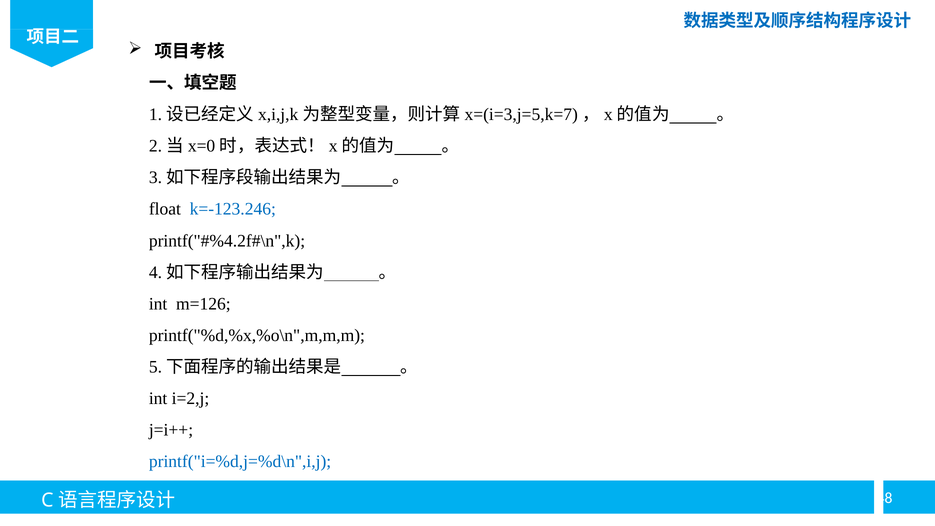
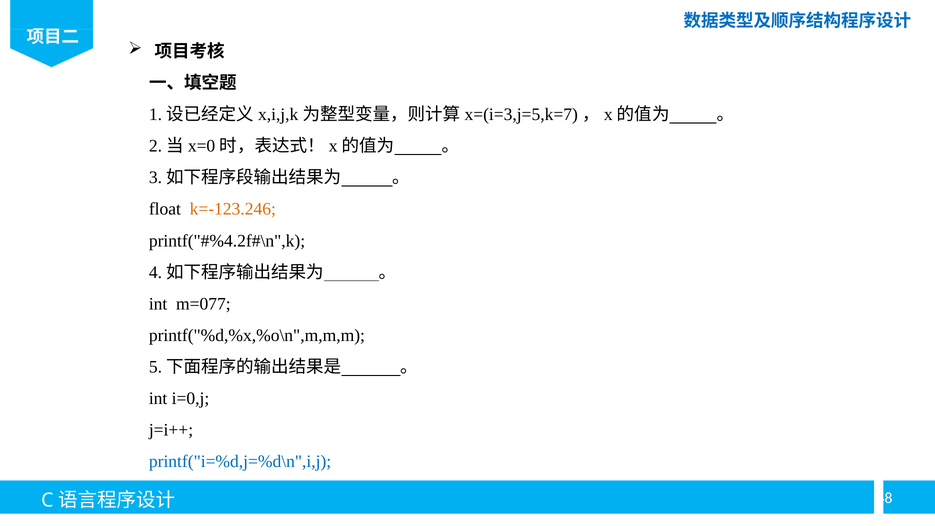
k=-123.246 colour: blue -> orange
m=126: m=126 -> m=077
i=2,j: i=2,j -> i=0,j
